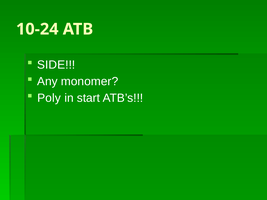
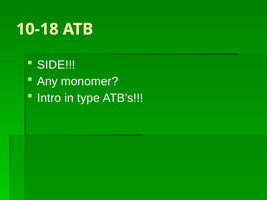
10-24: 10-24 -> 10-18
Poly: Poly -> Intro
start: start -> type
